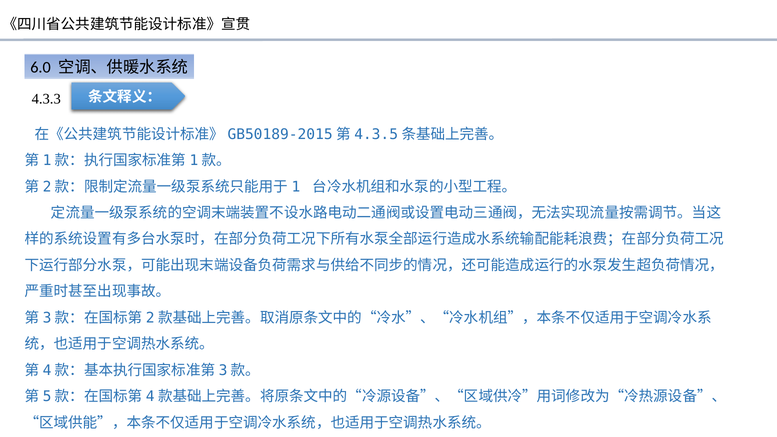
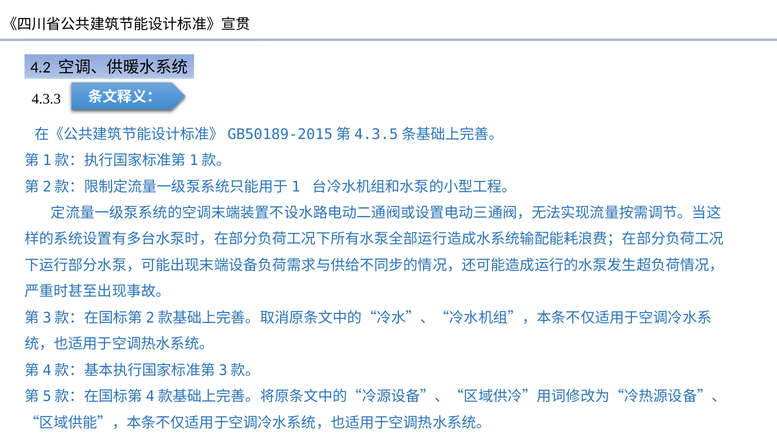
6.0: 6.0 -> 4.2
